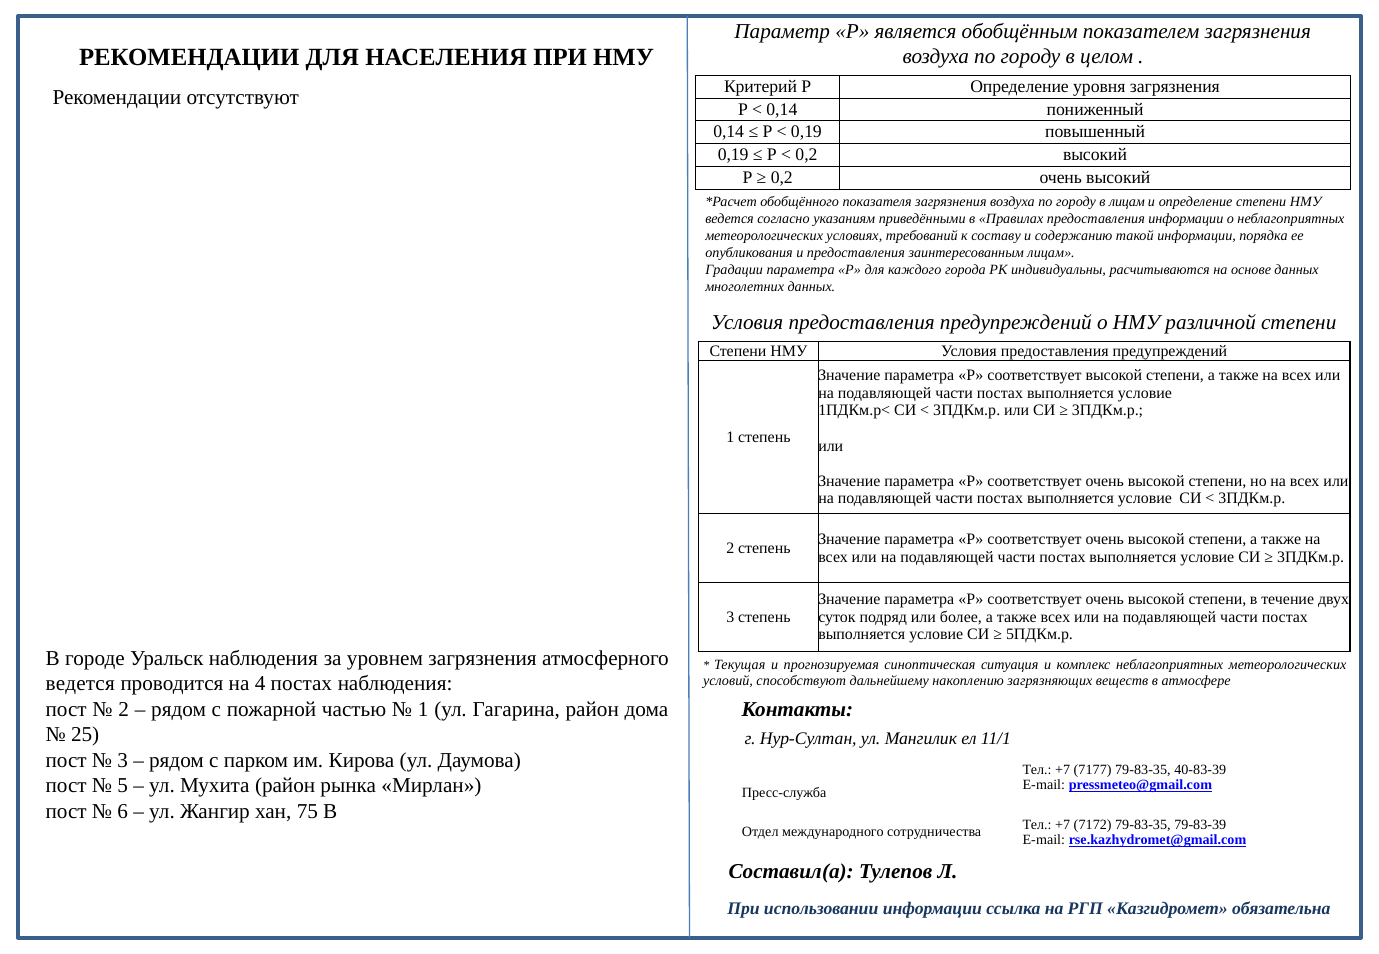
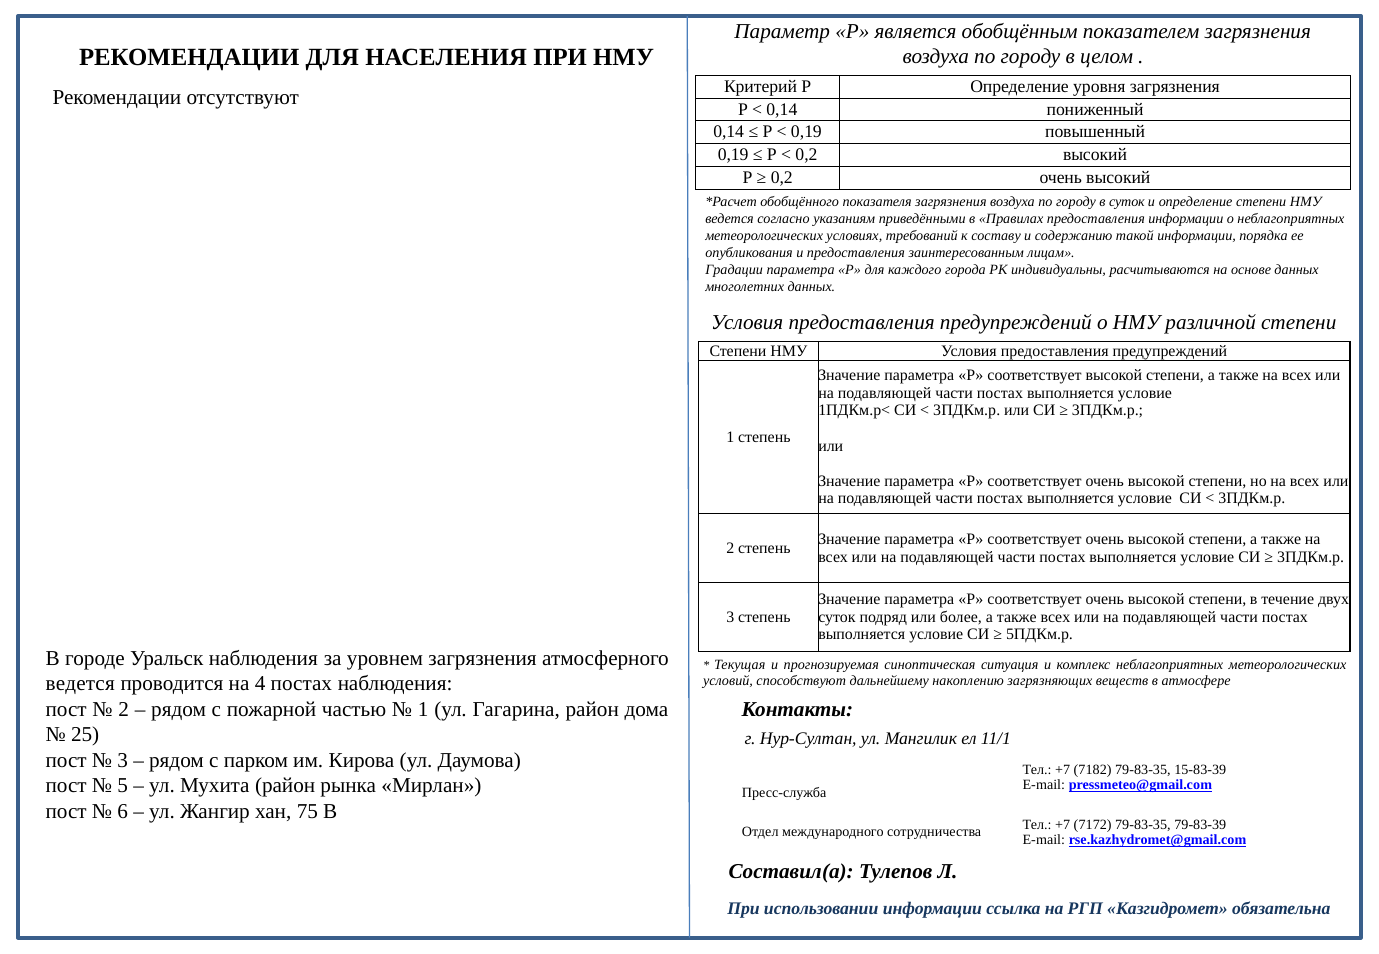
в лицам: лицам -> суток
7177: 7177 -> 7182
40-83-39: 40-83-39 -> 15-83-39
